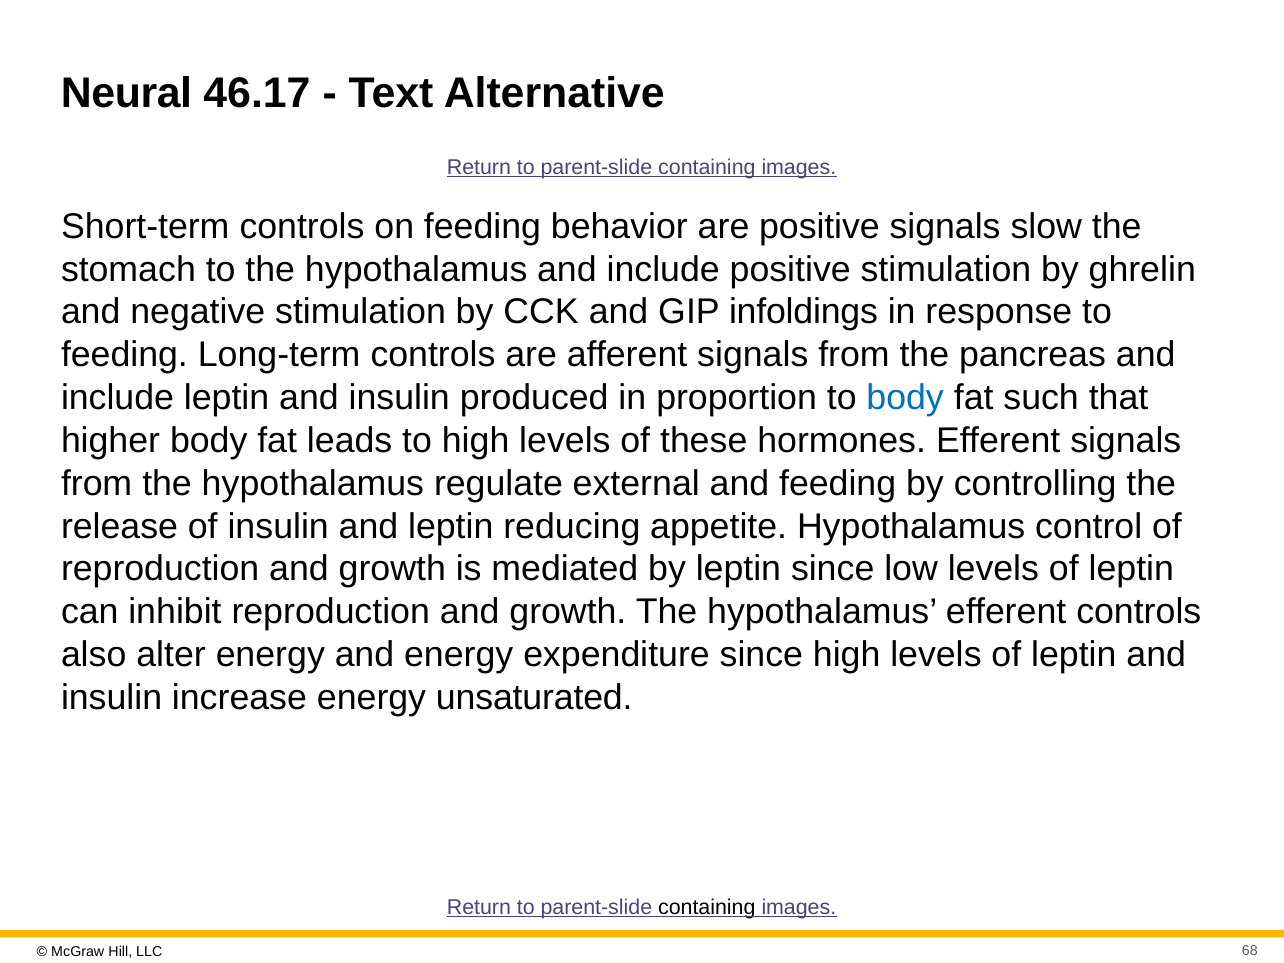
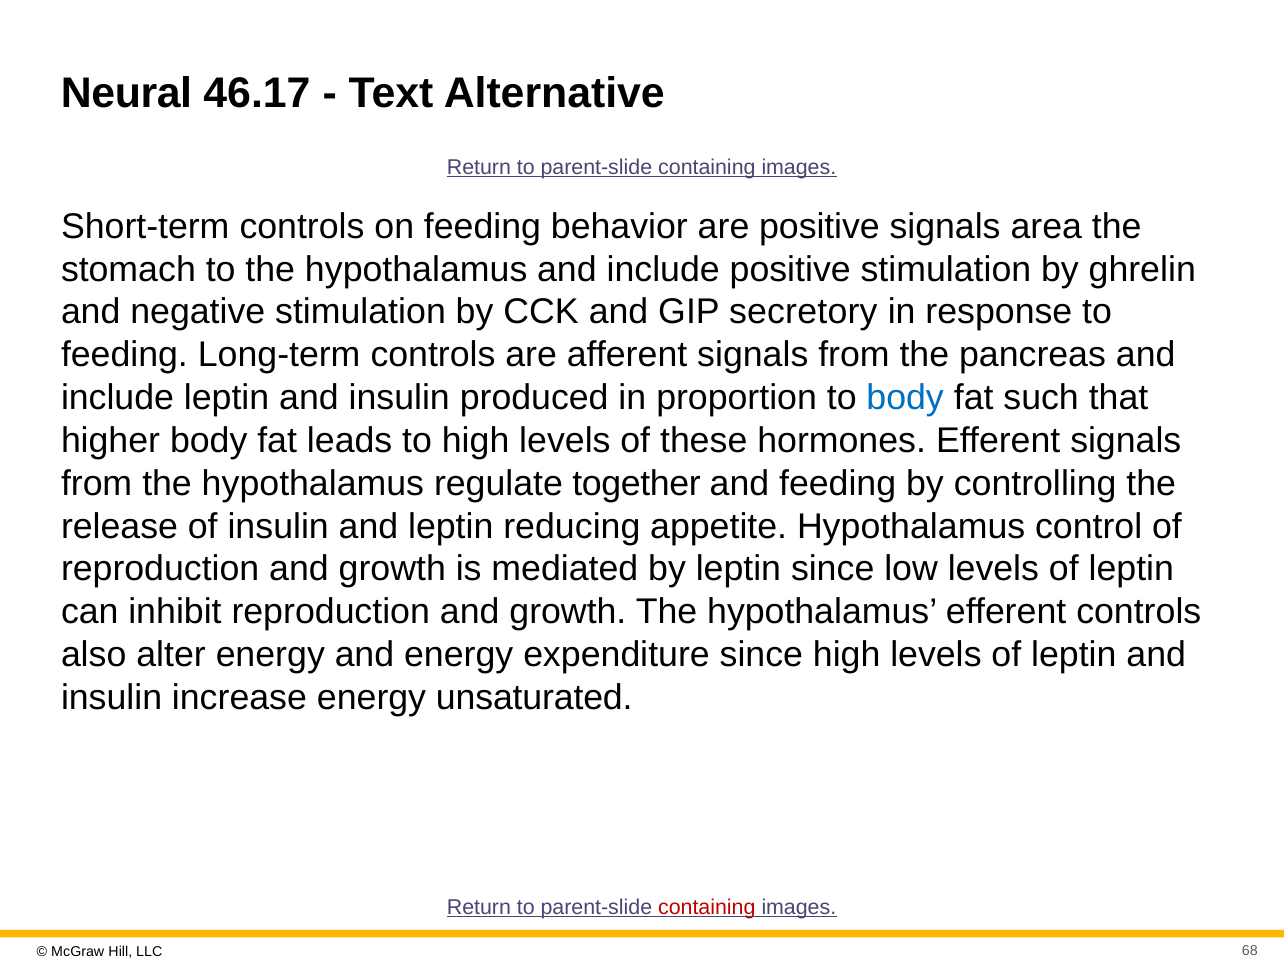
slow: slow -> area
infoldings: infoldings -> secretory
external: external -> together
containing at (707, 907) colour: black -> red
